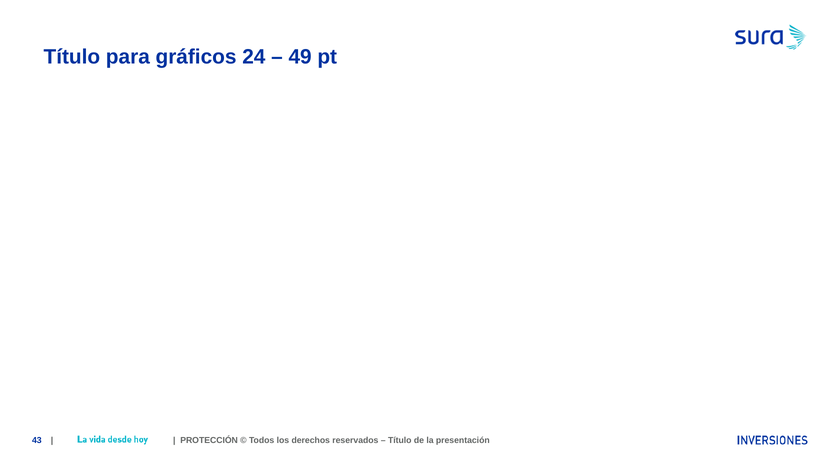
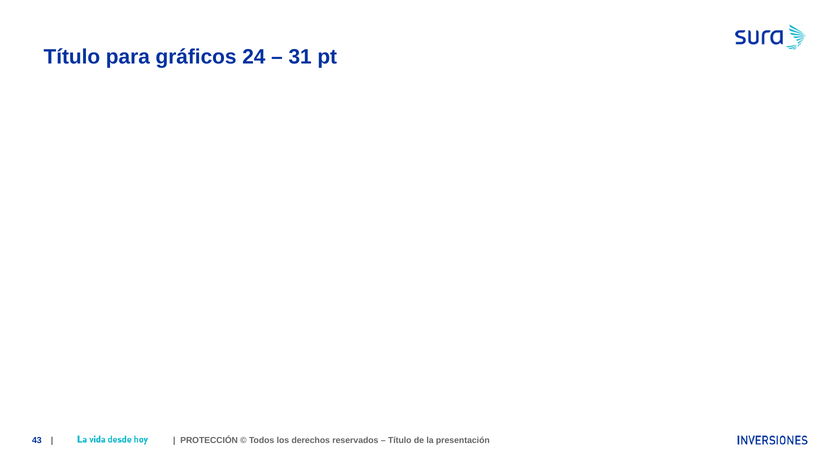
49: 49 -> 31
